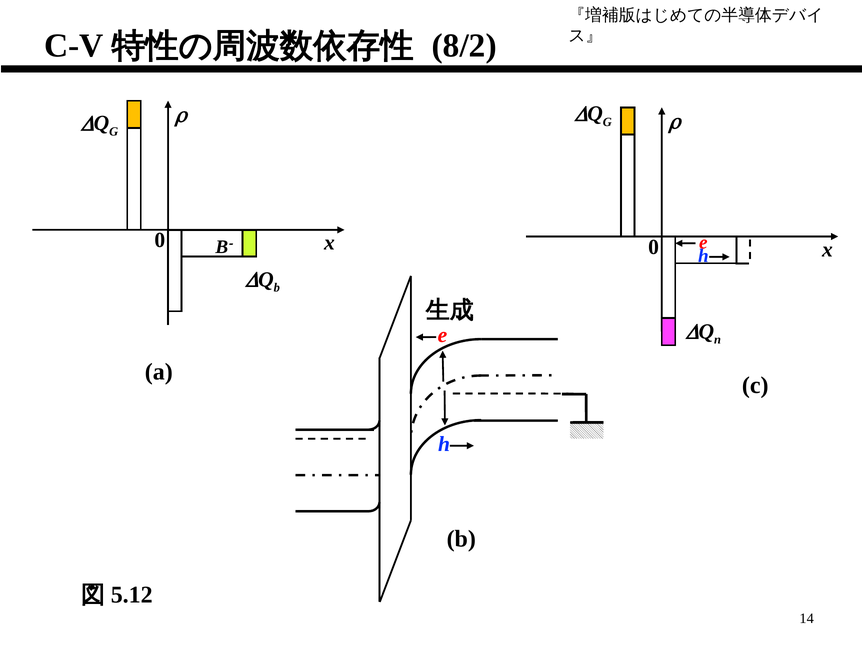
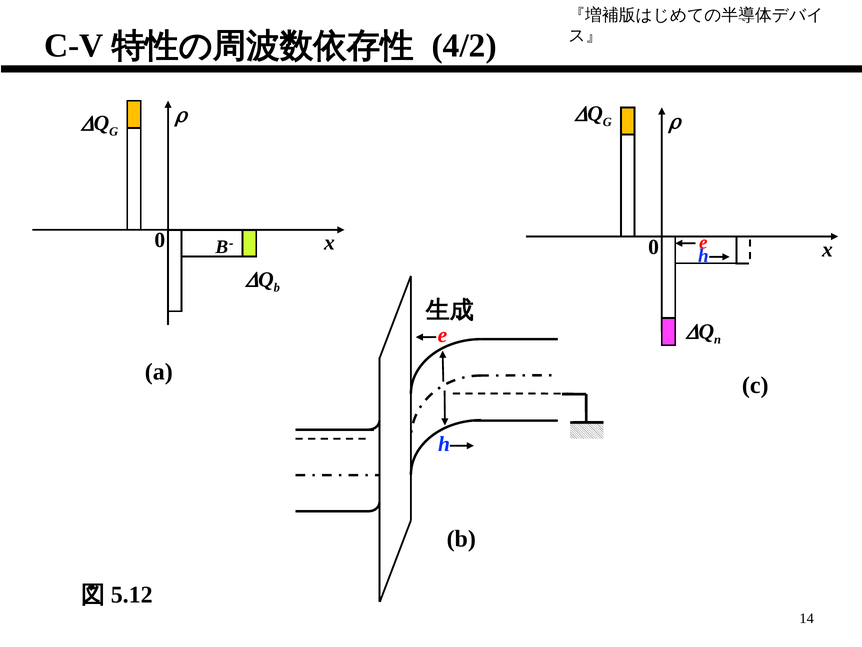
8/2: 8/2 -> 4/2
